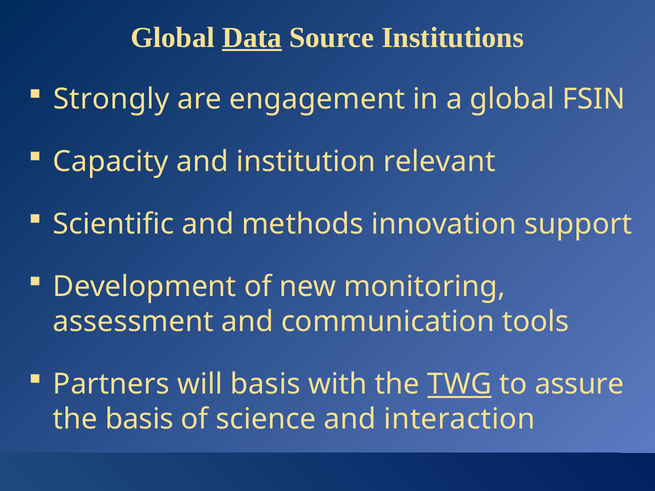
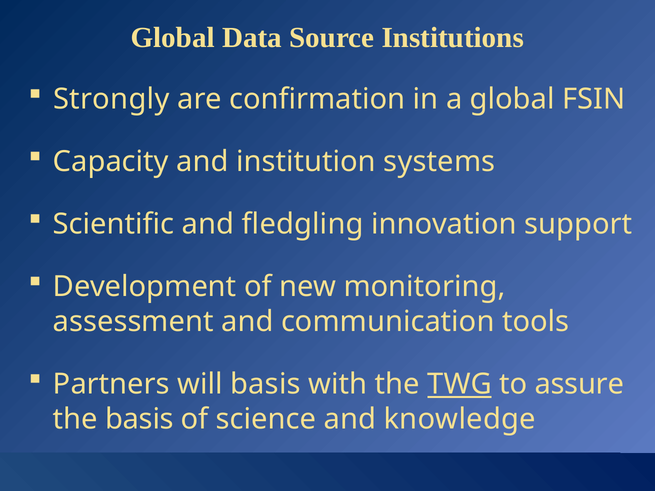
Data underline: present -> none
engagement: engagement -> confirmation
relevant: relevant -> systems
methods: methods -> fledgling
interaction: interaction -> knowledge
